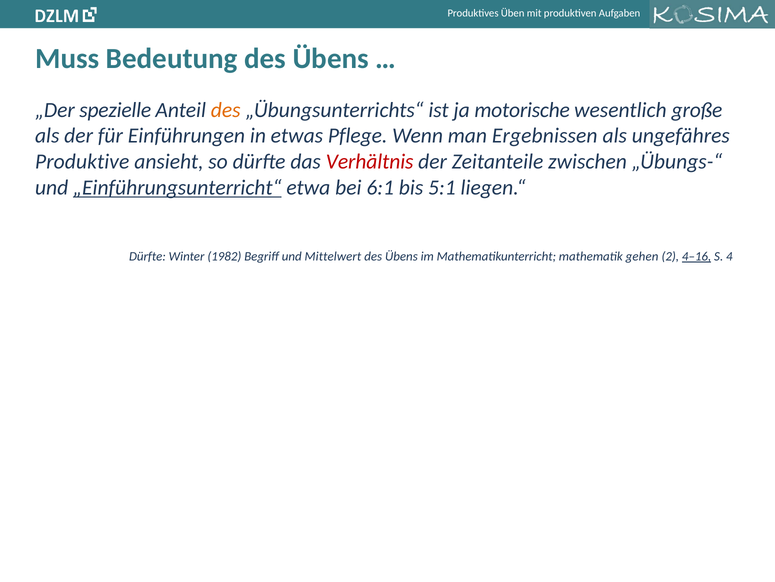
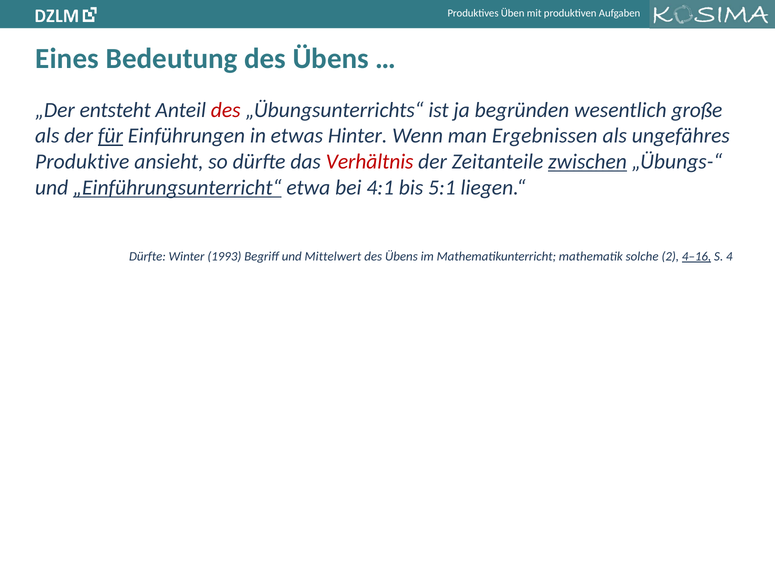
Muss: Muss -> Eines
spezielle: spezielle -> entsteht
des at (226, 110) colour: orange -> red
motorische: motorische -> begründen
für underline: none -> present
Pflege: Pflege -> Hinter
zwischen underline: none -> present
6:1: 6:1 -> 4:1
1982: 1982 -> 1993
gehen: gehen -> solche
